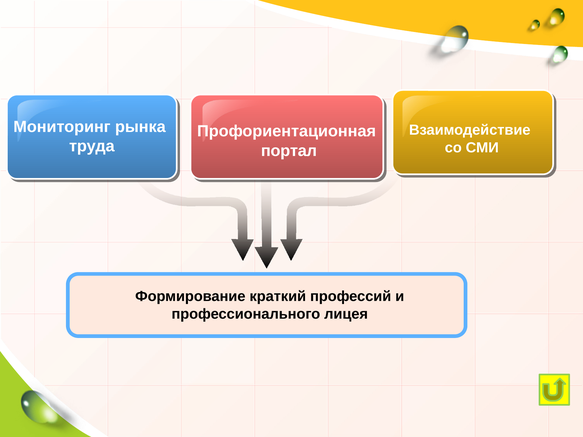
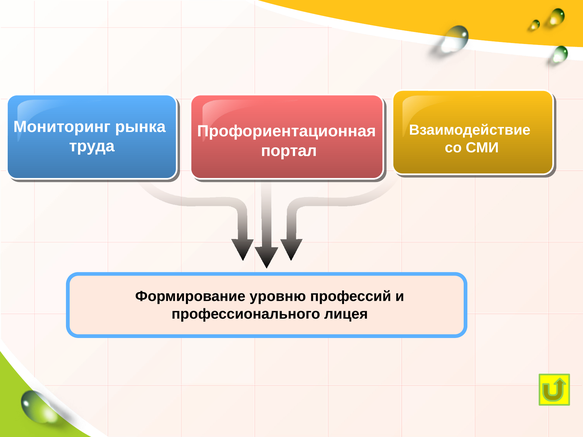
краткий: краткий -> уровню
